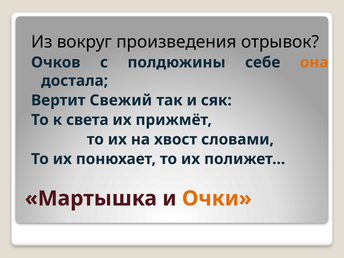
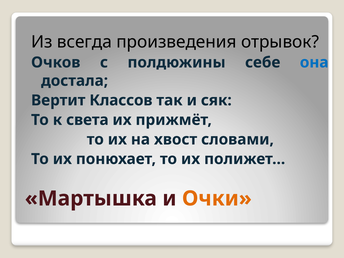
вокруг: вокруг -> всегда
она colour: orange -> blue
Свежий: Свежий -> Классов
